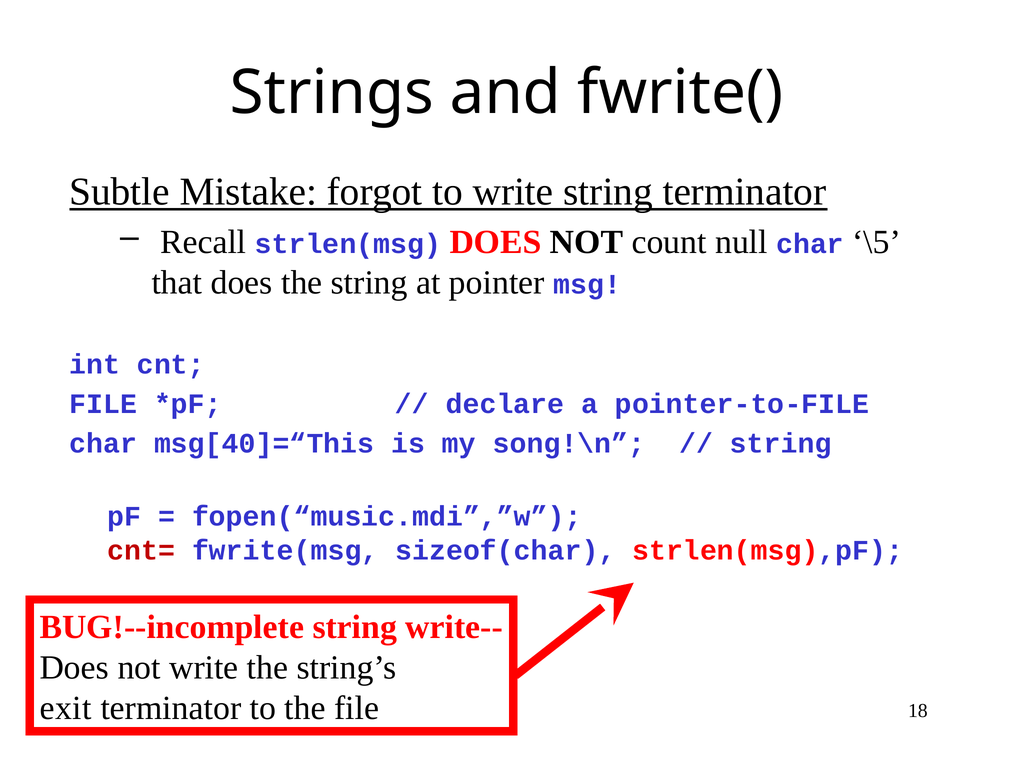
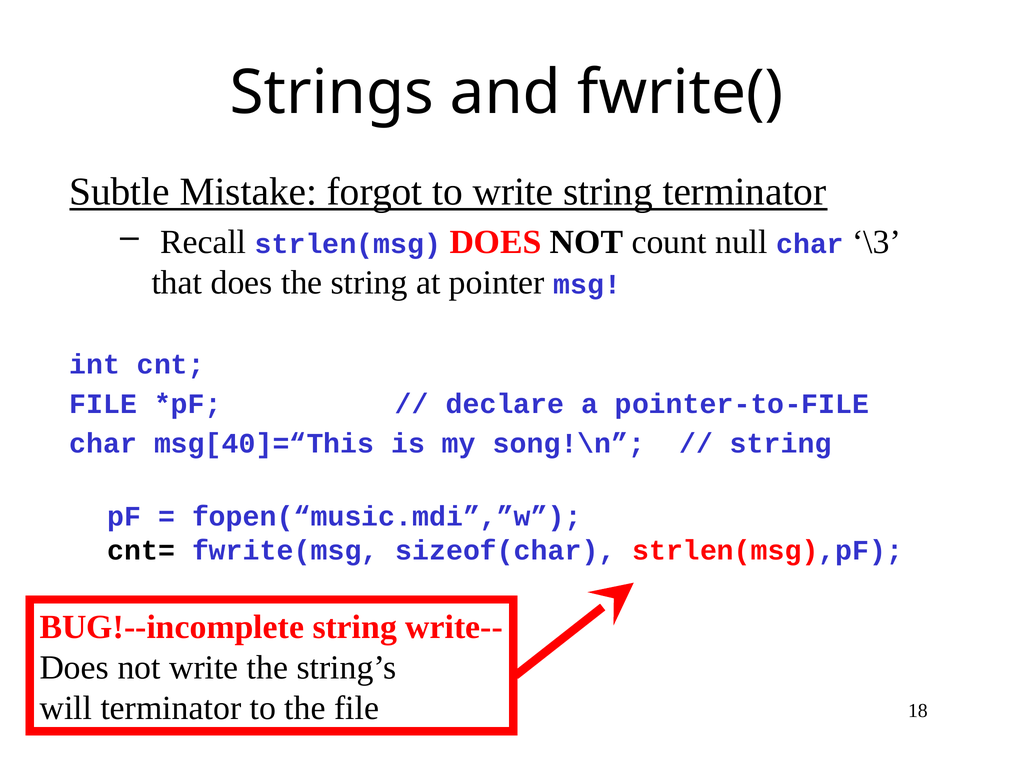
\5: \5 -> \3
cnt= colour: red -> black
exit: exit -> will
